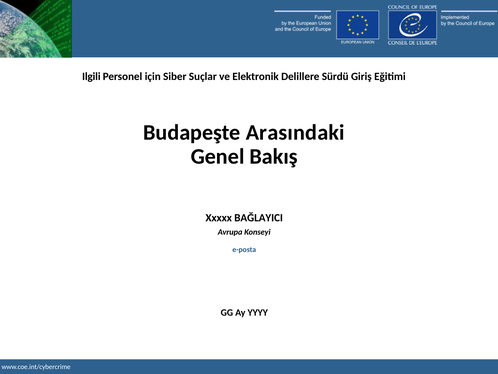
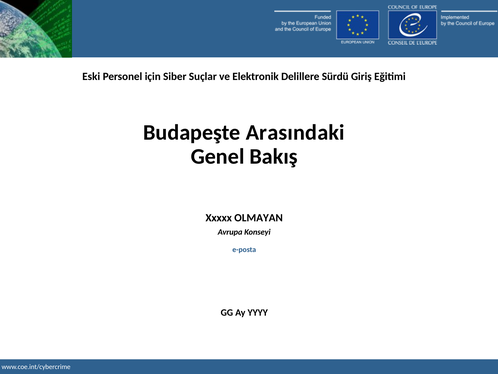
Ilgili: Ilgili -> Eski
BAĞLAYICI: BAĞLAYICI -> OLMAYAN
